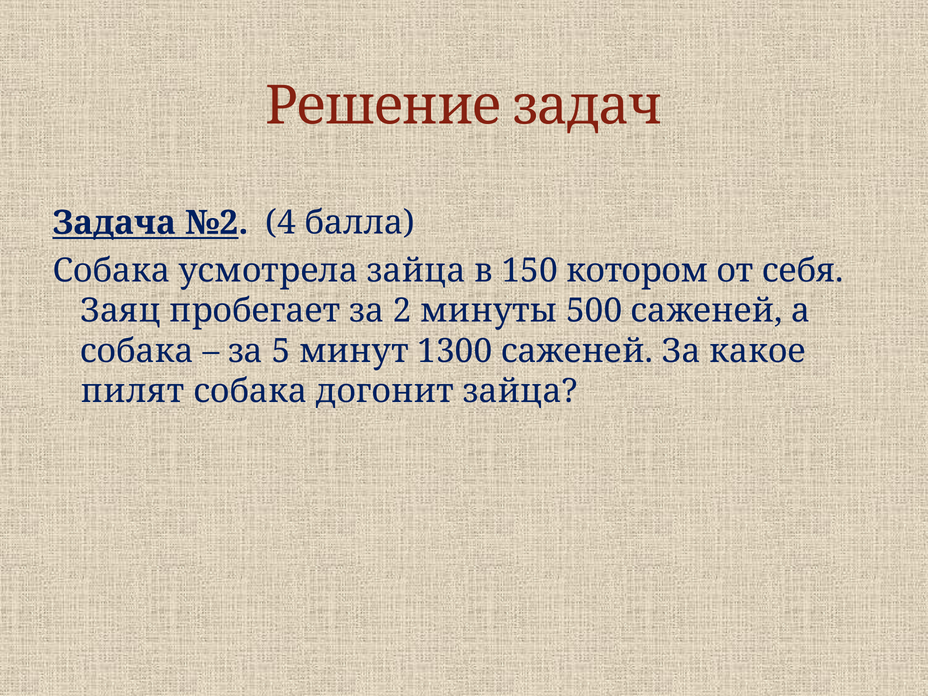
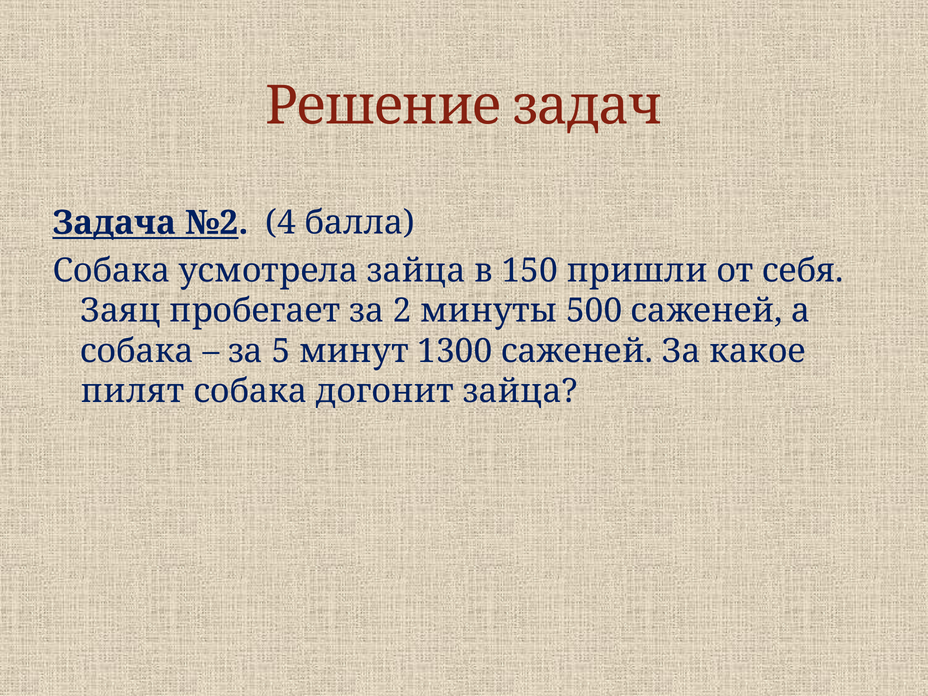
котором: котором -> пришли
